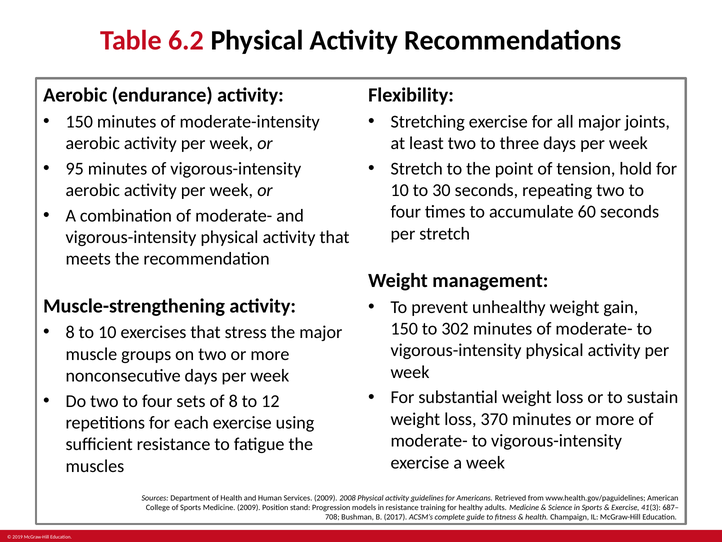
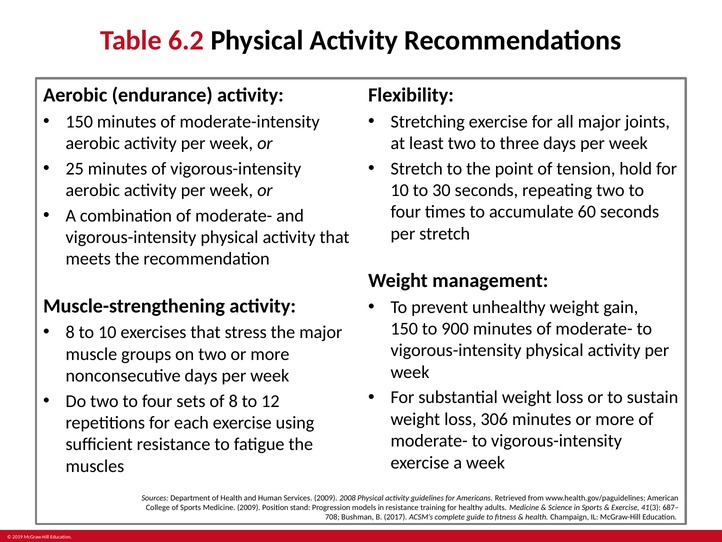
95: 95 -> 25
302: 302 -> 900
370: 370 -> 306
